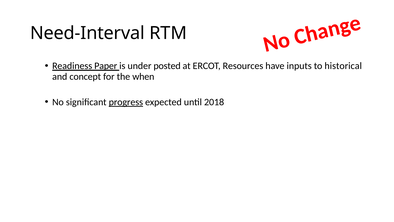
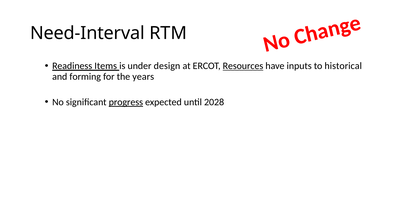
Paper: Paper -> Items
posted: posted -> design
Resources underline: none -> present
concept: concept -> forming
when: when -> years
2018: 2018 -> 2028
